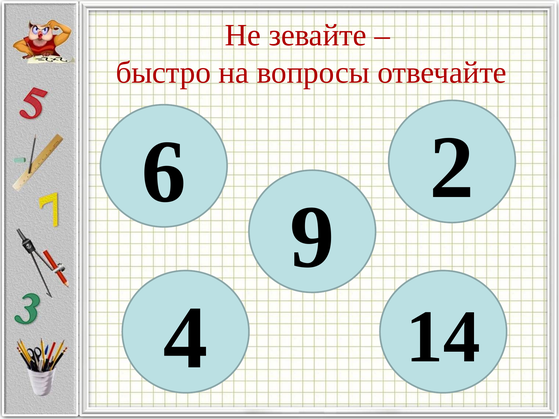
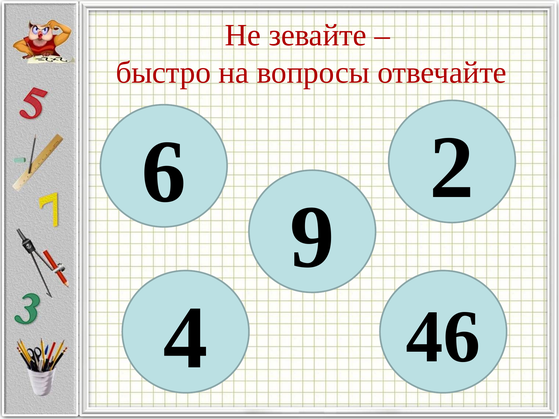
14: 14 -> 46
